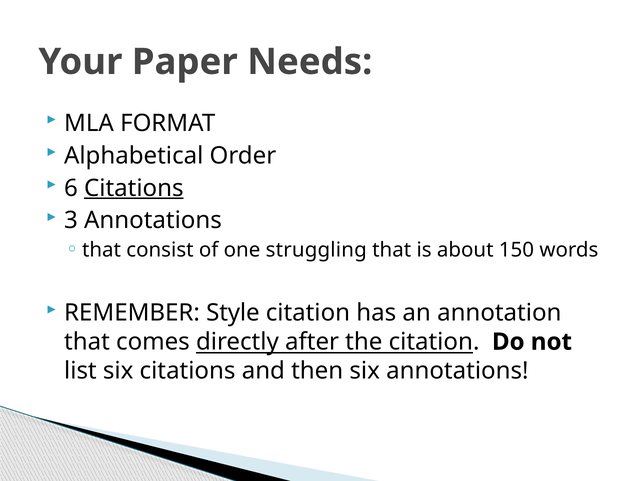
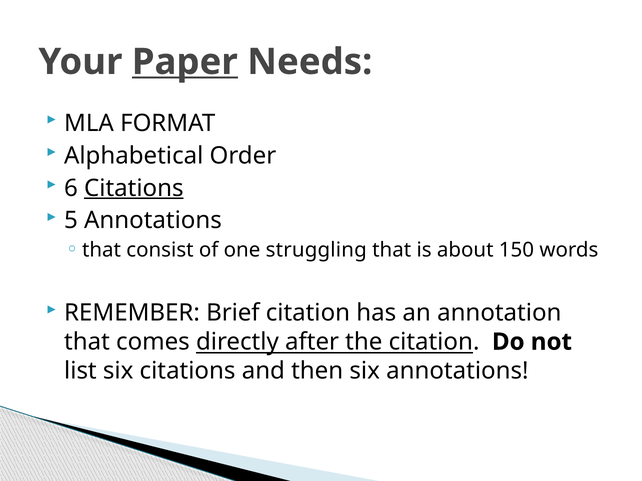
Paper underline: none -> present
3: 3 -> 5
Style: Style -> Brief
